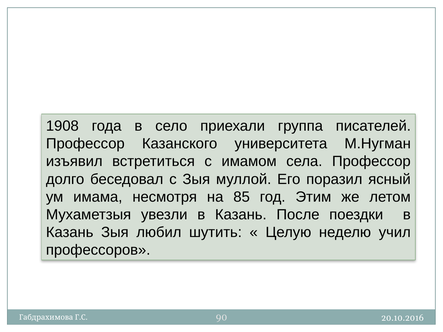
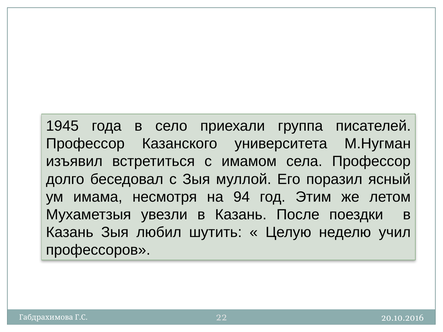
1908: 1908 -> 1945
85: 85 -> 94
90: 90 -> 22
